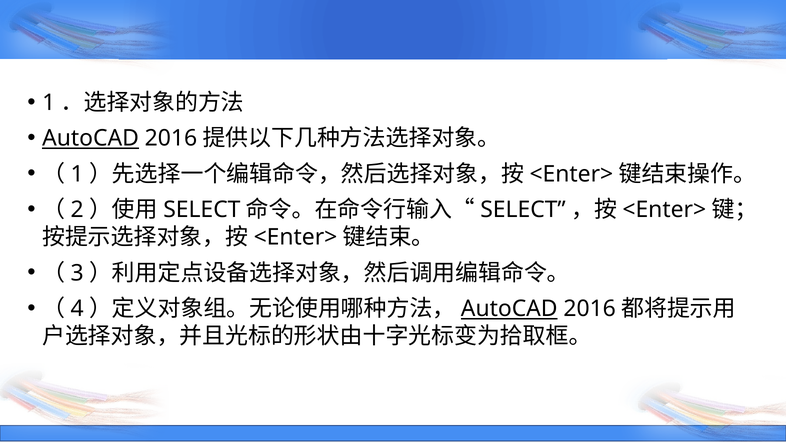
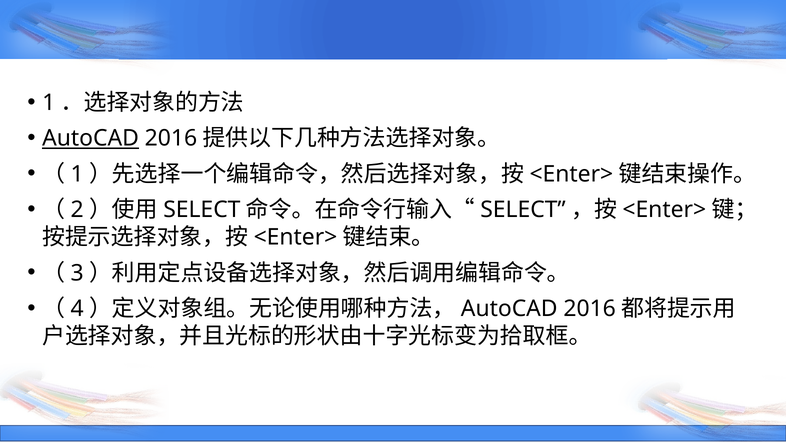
AutoCAD at (509, 309) underline: present -> none
